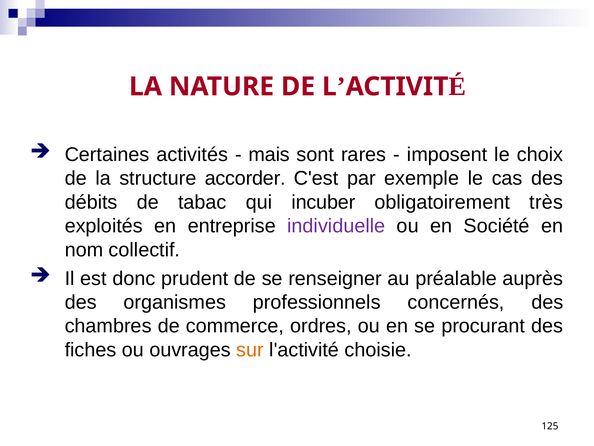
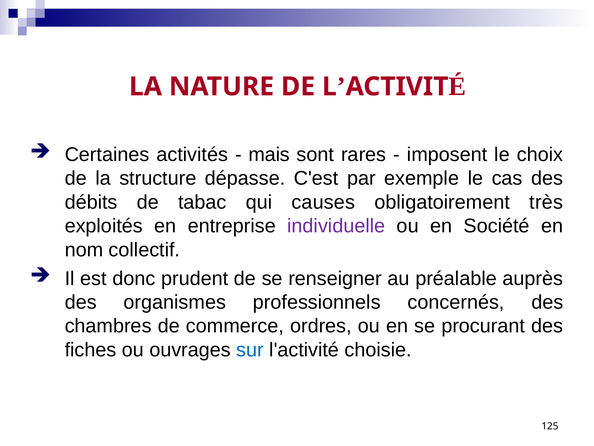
accorder: accorder -> dépasse
incuber: incuber -> causes
sur colour: orange -> blue
